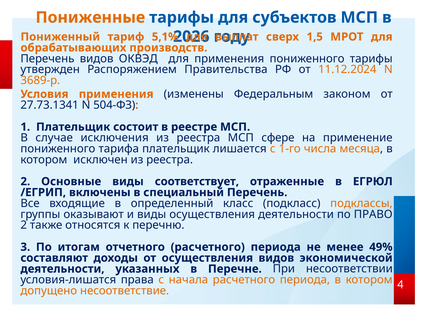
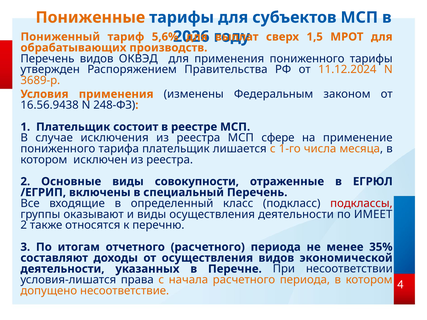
5,1%: 5,1% -> 5,6%
27.73.1341: 27.73.1341 -> 16.56.9438
504-ФЗ: 504-ФЗ -> 248-ФЗ
соответствует: соответствует -> совокупности
подклассы colour: orange -> red
ПРАВО: ПРАВО -> ИМЕЕТ
49%: 49% -> 35%
